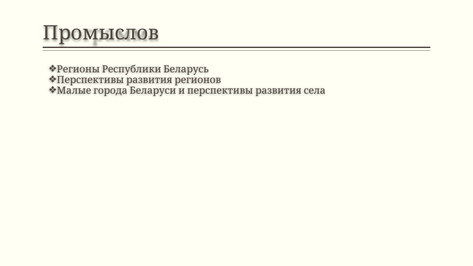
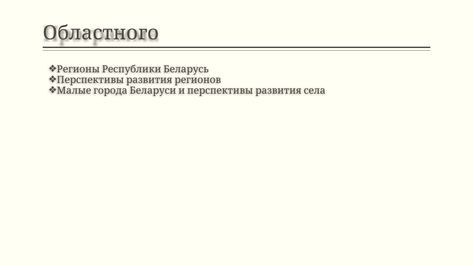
Промыслов: Промыслов -> Областного
